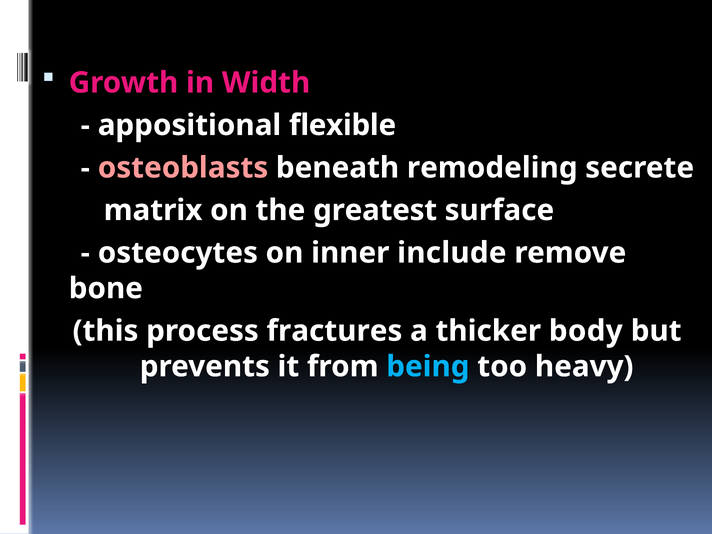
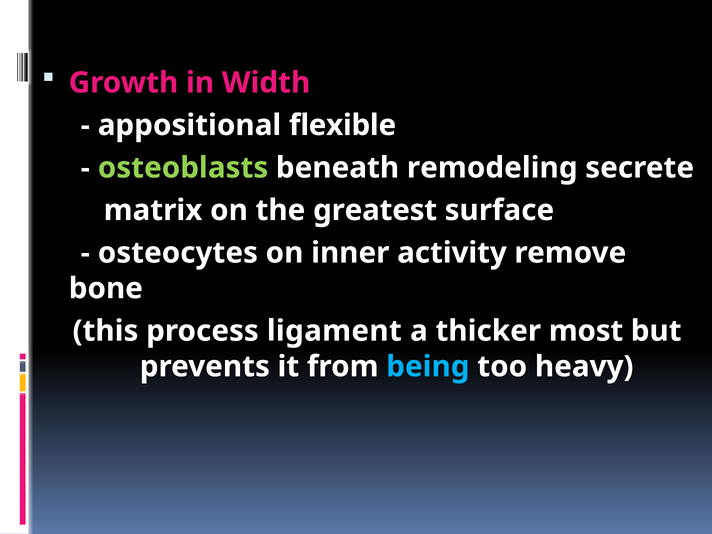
osteoblasts colour: pink -> light green
include: include -> activity
fractures: fractures -> ligament
body: body -> most
